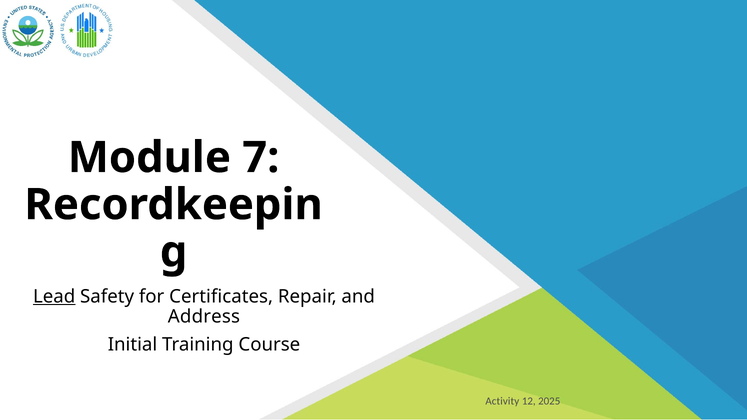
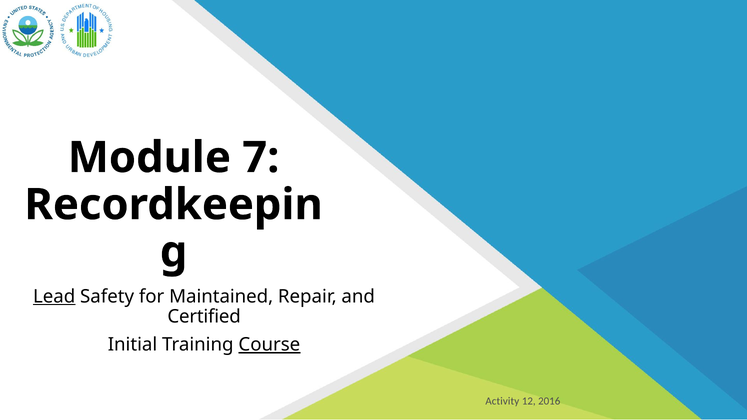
Certificates: Certificates -> Maintained
Address: Address -> Certified
Course underline: none -> present
2025: 2025 -> 2016
